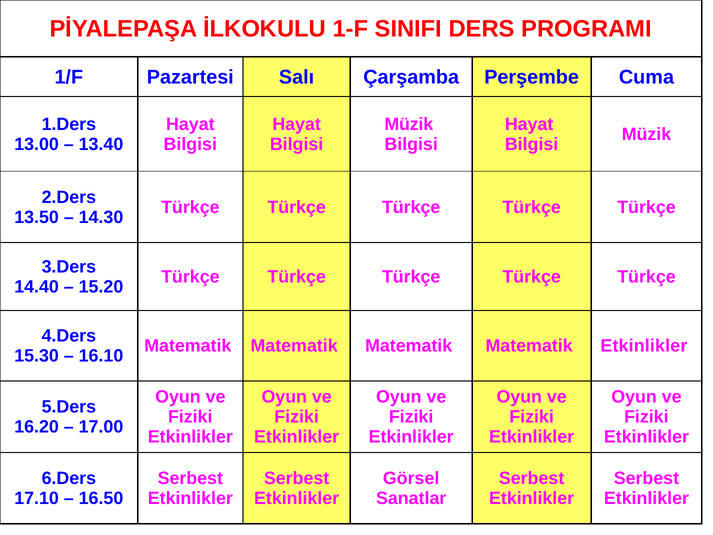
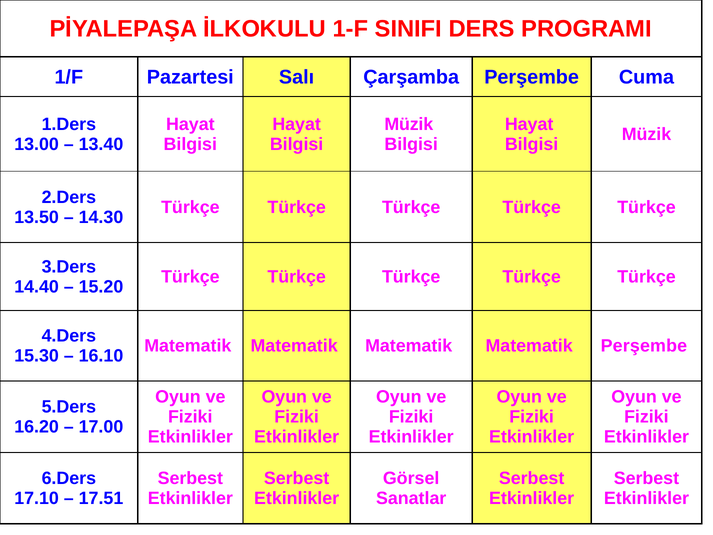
Matematik Etkinlikler: Etkinlikler -> Perşembe
16.50: 16.50 -> 17.51
